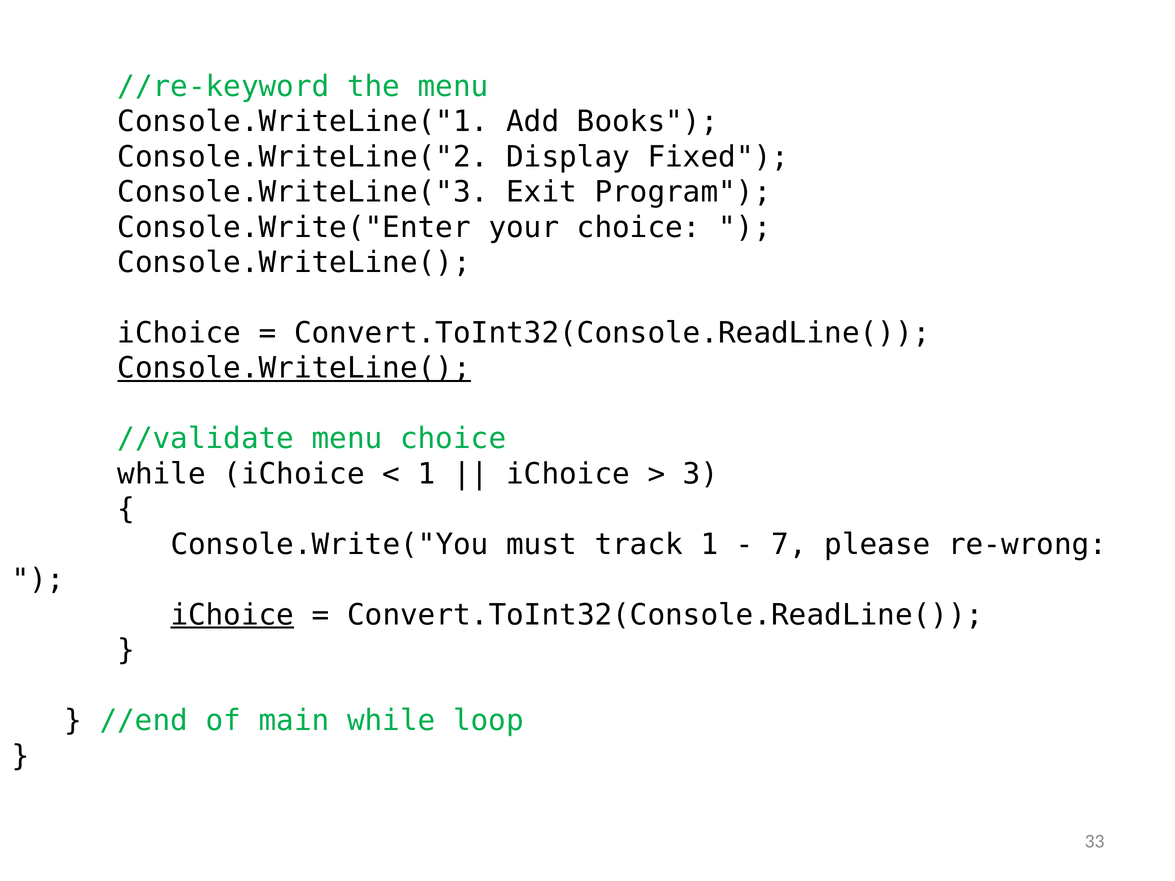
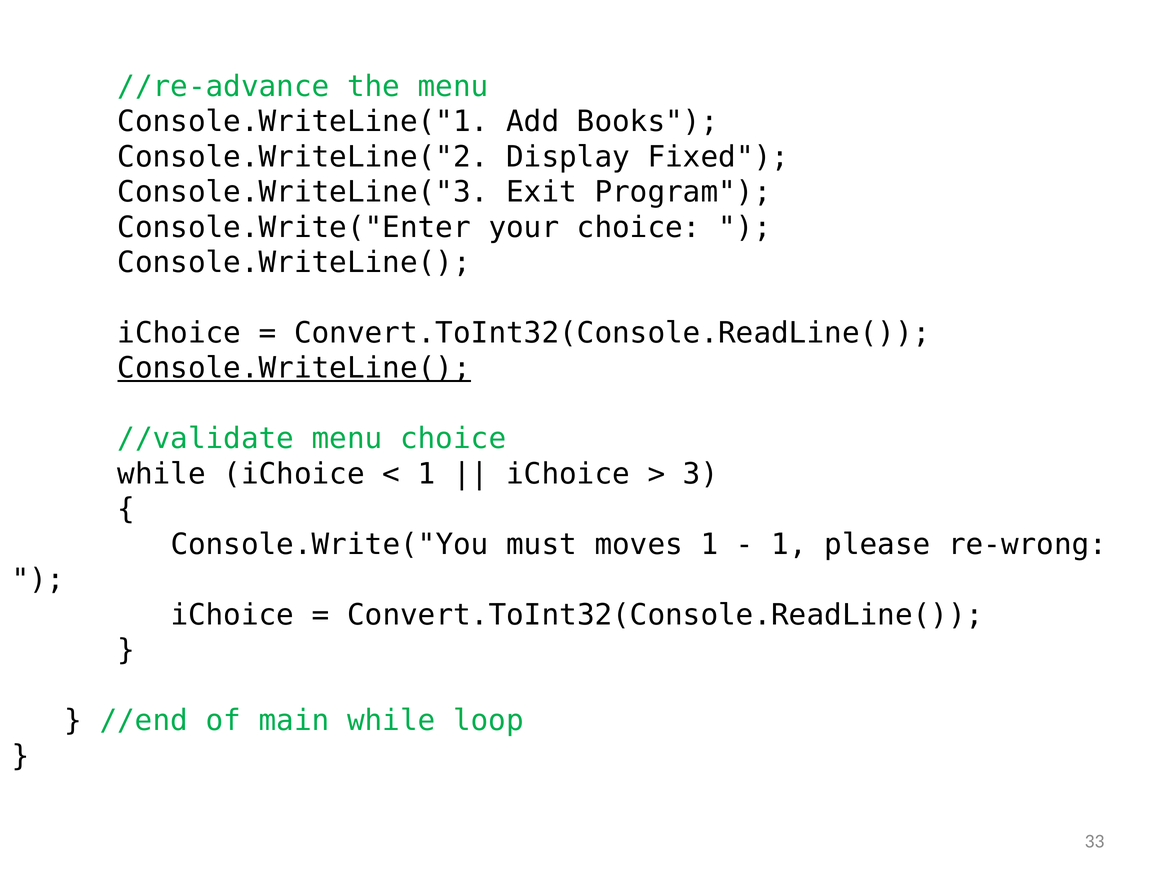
//re-keyword: //re-keyword -> //re-advance
track: track -> moves
7 at (789, 545): 7 -> 1
iChoice at (232, 615) underline: present -> none
